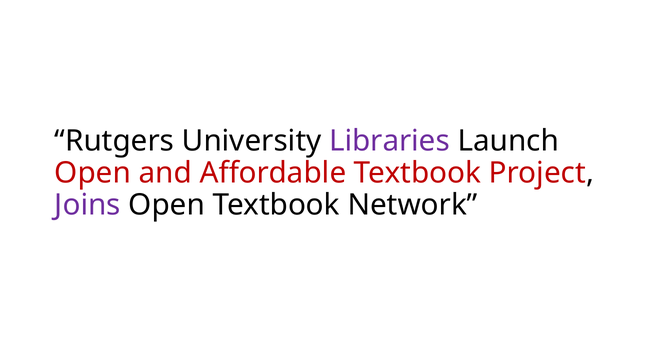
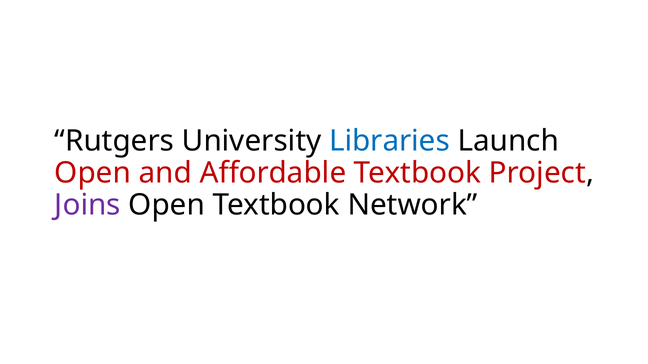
Libraries colour: purple -> blue
